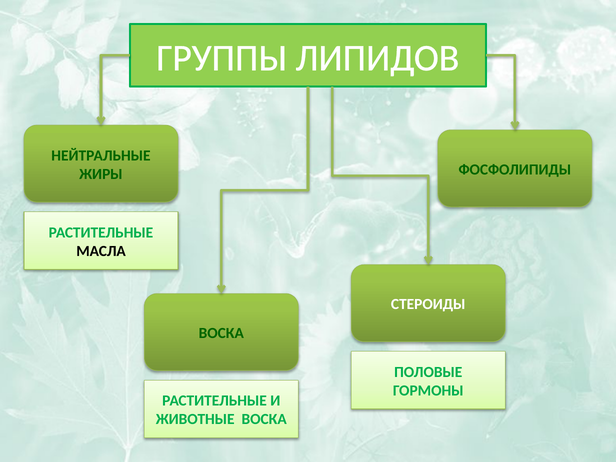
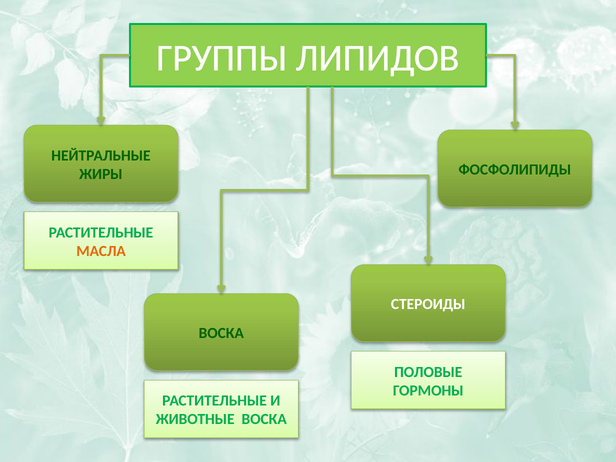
МАСЛА colour: black -> orange
